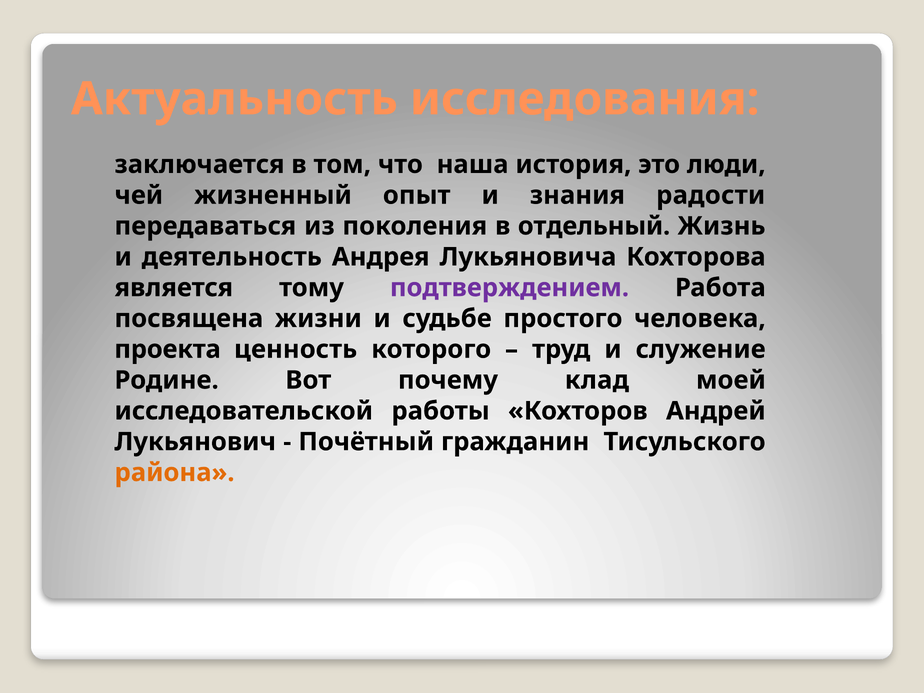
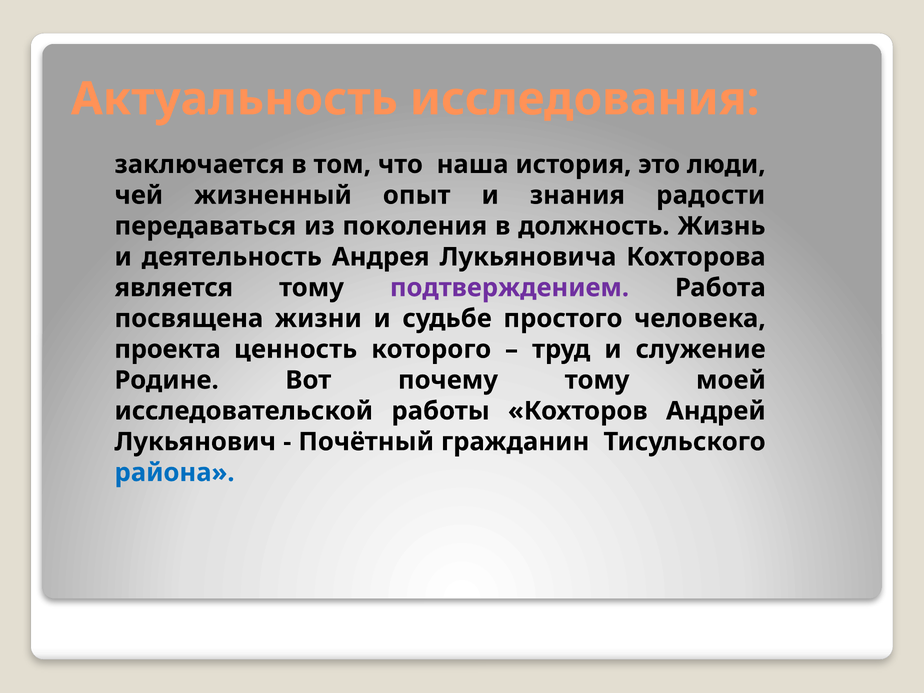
отдельный: отдельный -> должность
почему клад: клад -> тому
района colour: orange -> blue
